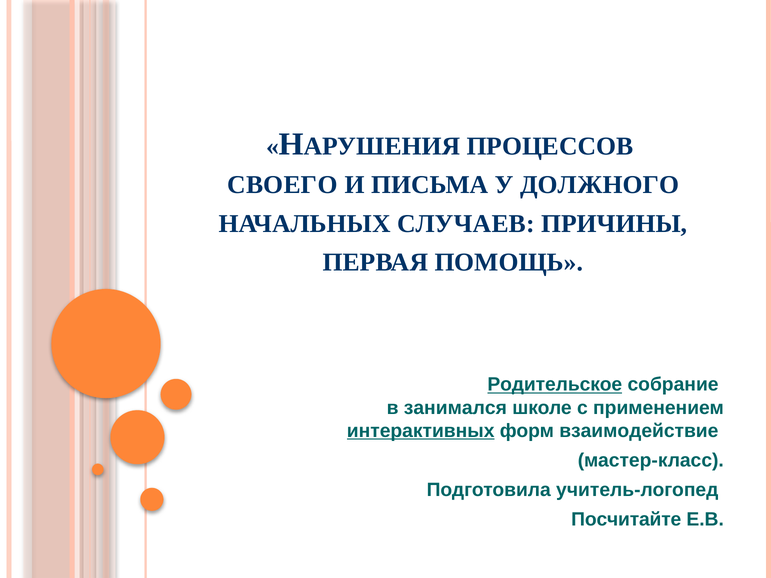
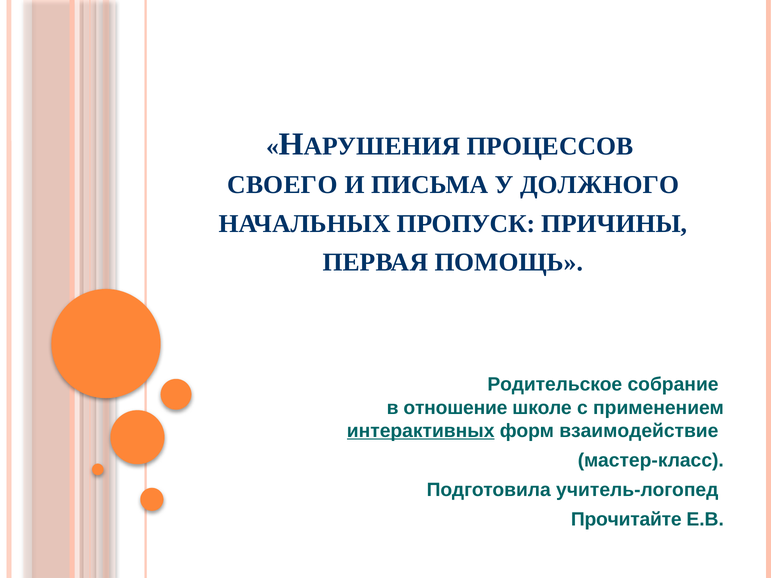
СЛУЧАЕВ: СЛУЧАЕВ -> ПРОПУСК
Родительское underline: present -> none
занимался: занимался -> отношение
Посчитайте: Посчитайте -> Прочитайте
